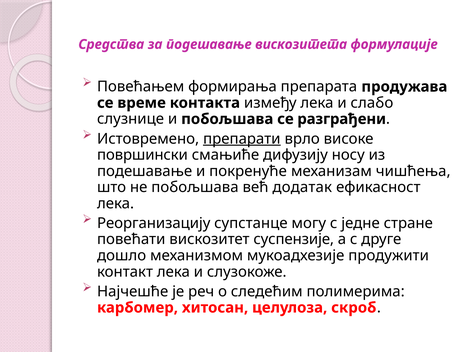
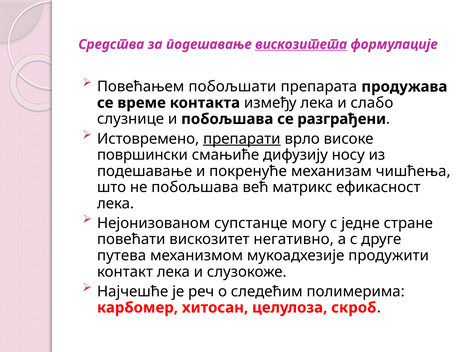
вискозитета underline: none -> present
формирања: формирања -> побољшати
додатак: додатак -> матрикс
Реорганизацију: Реорганизацију -> Нејонизованом
суспензије: суспензије -> негативно
дошло: дошло -> путева
